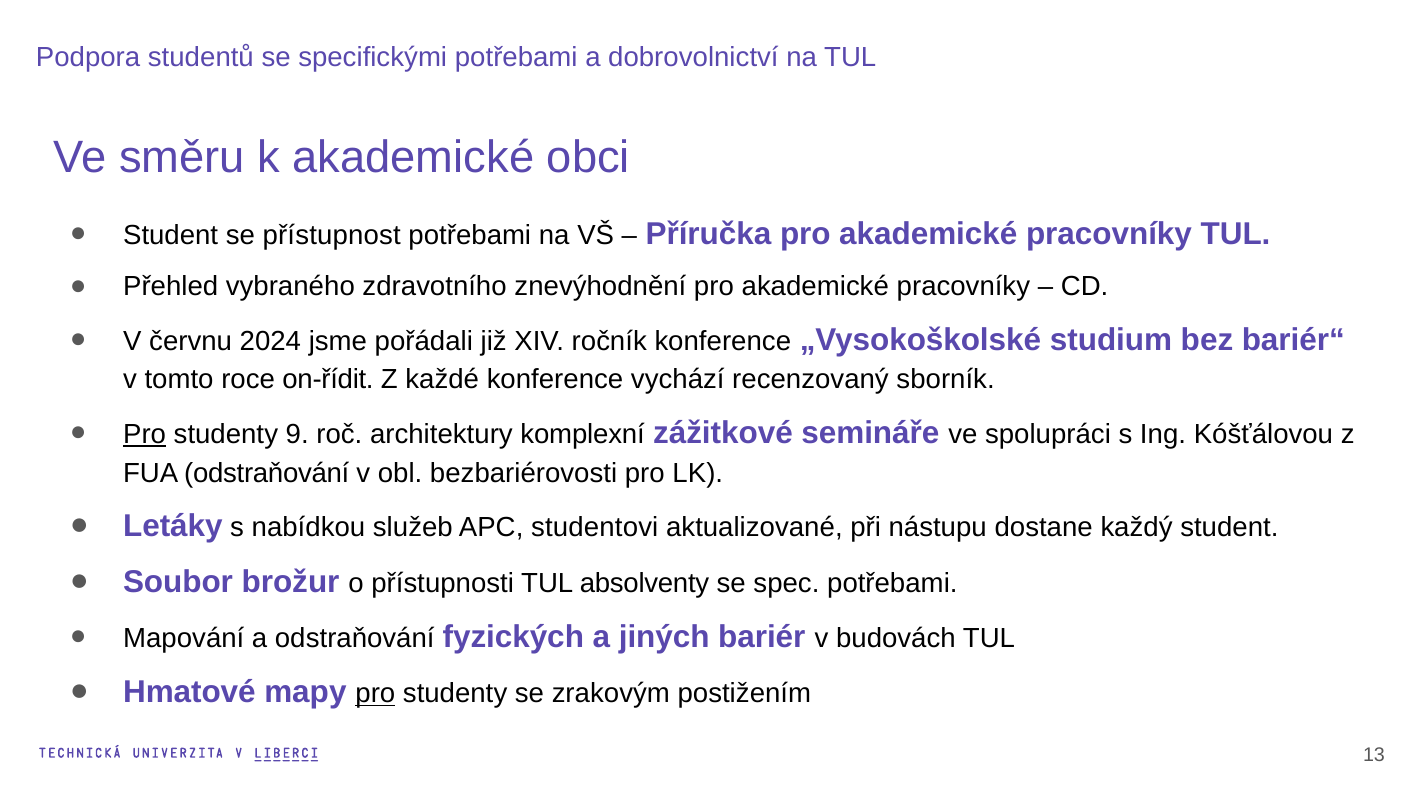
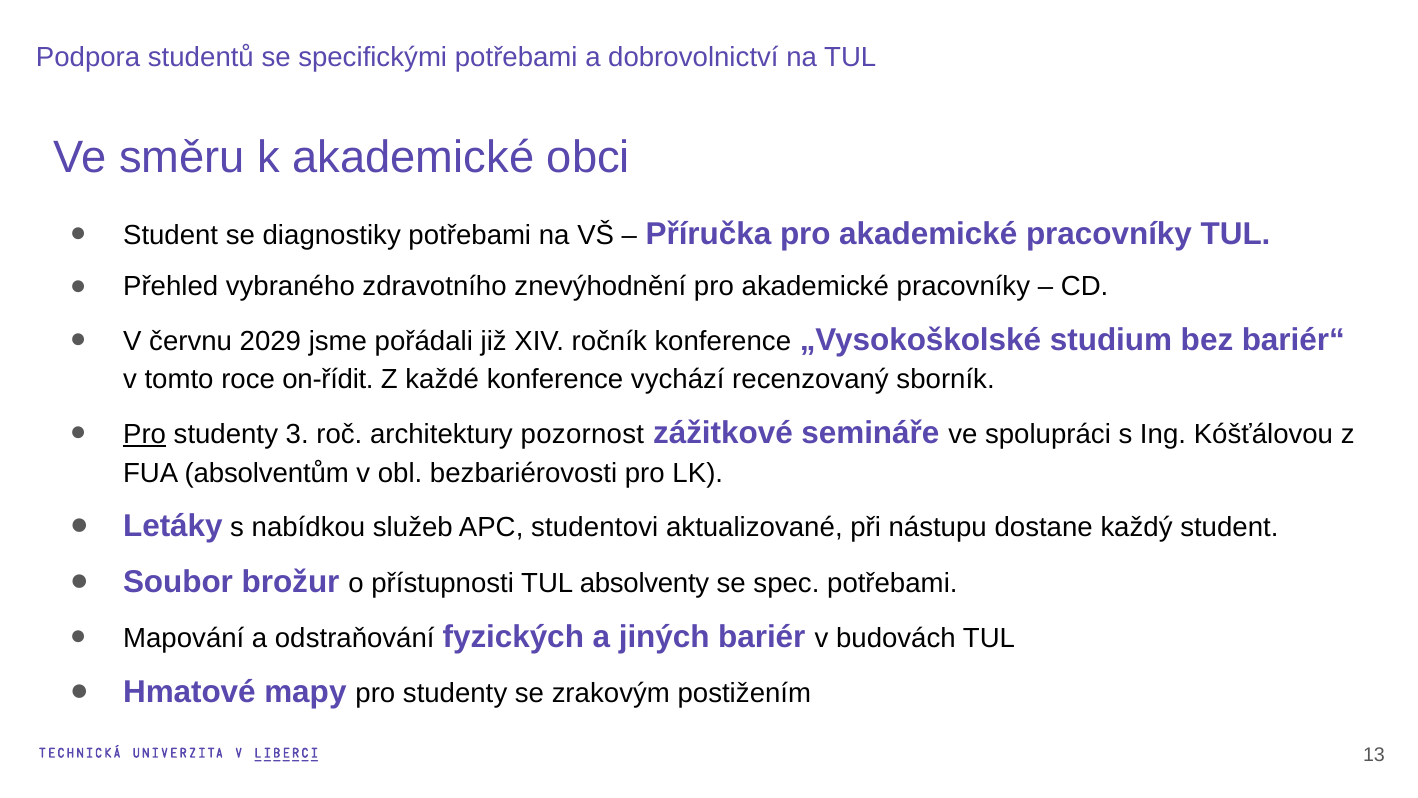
přístupnost: přístupnost -> diagnostiky
2024: 2024 -> 2029
9: 9 -> 3
komplexní: komplexní -> pozornost
FUA odstraňování: odstraňování -> absolventům
pro at (375, 693) underline: present -> none
